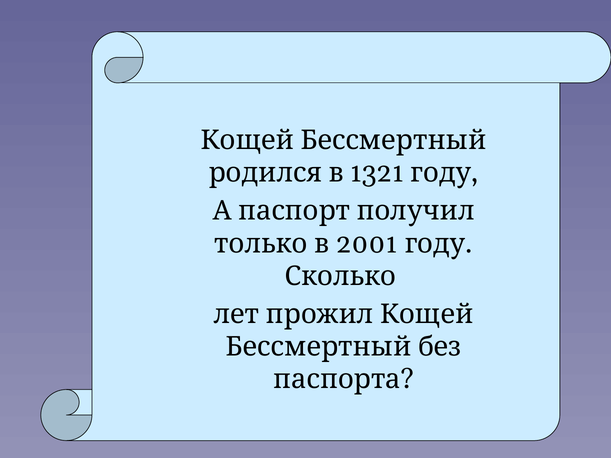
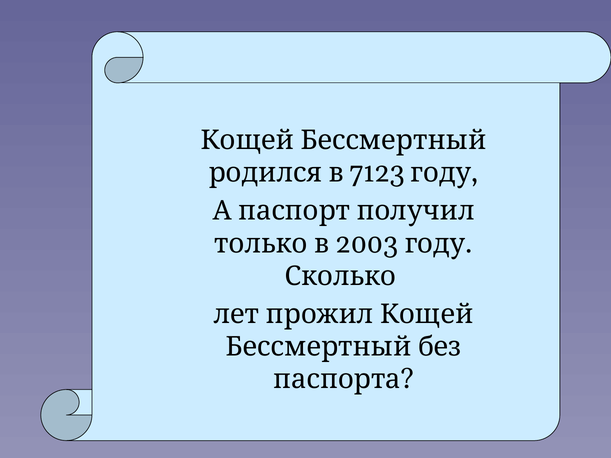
1321: 1321 -> 7123
2001: 2001 -> 2003
